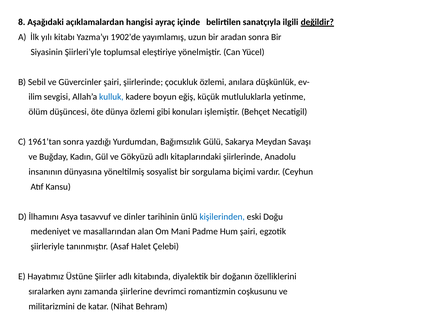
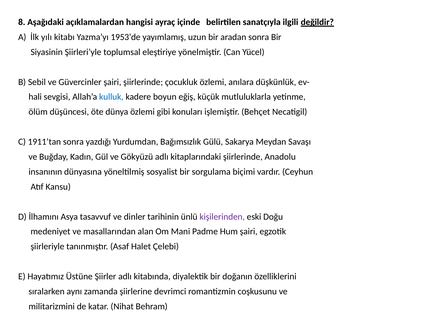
1902’de: 1902’de -> 1953’de
ilim: ilim -> hali
1961’tan: 1961’tan -> 1911’tan
kişilerinden colour: blue -> purple
